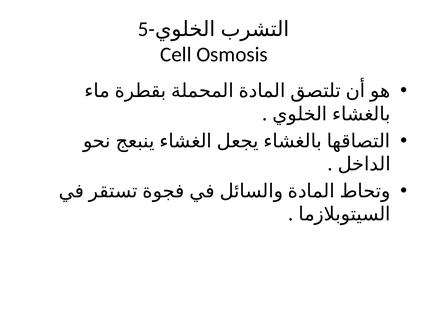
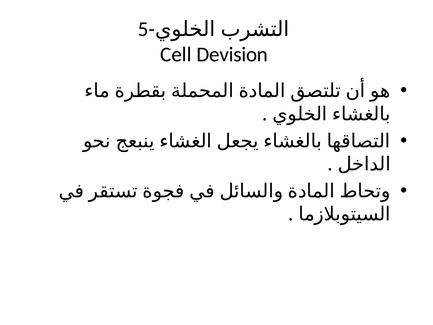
Osmosis: Osmosis -> Devision
